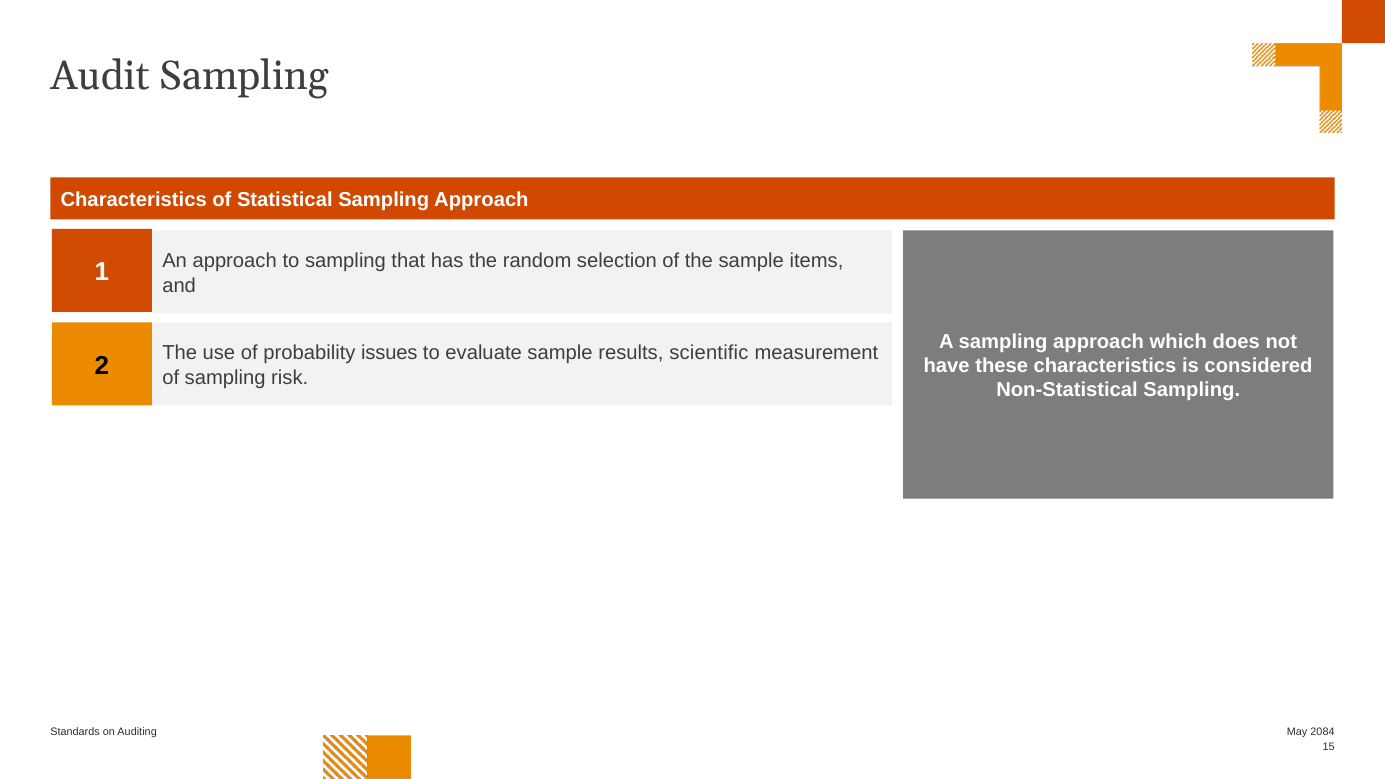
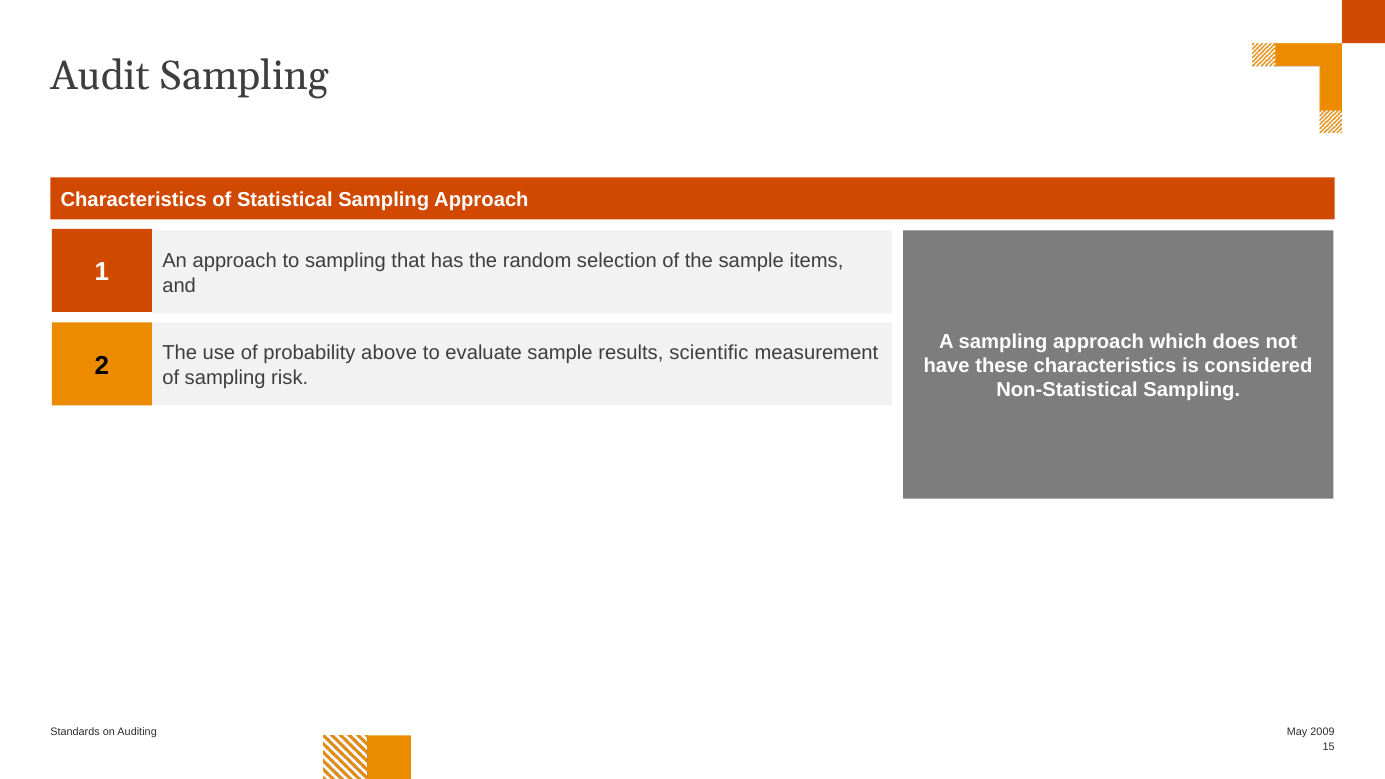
issues: issues -> above
2084: 2084 -> 2009
